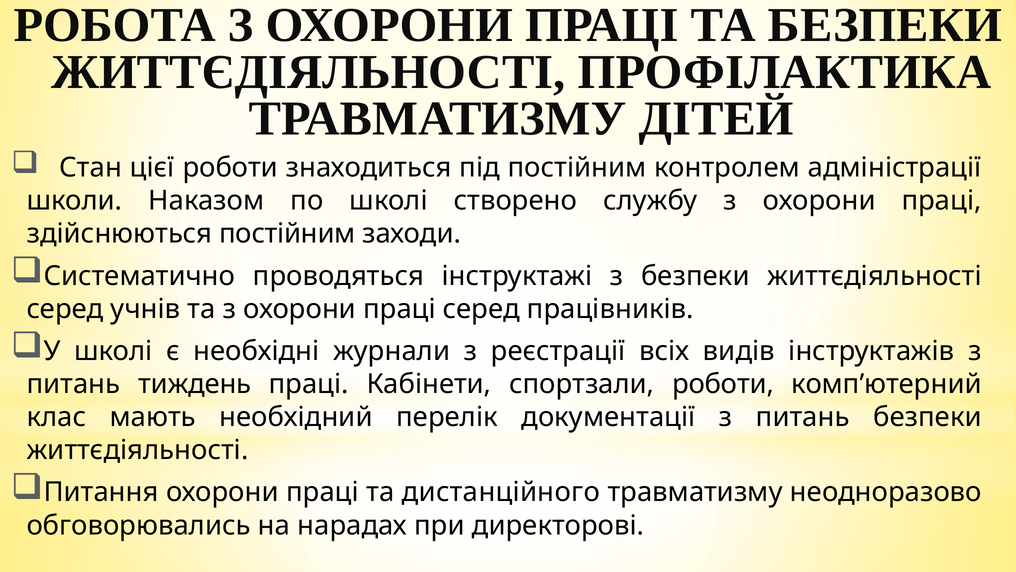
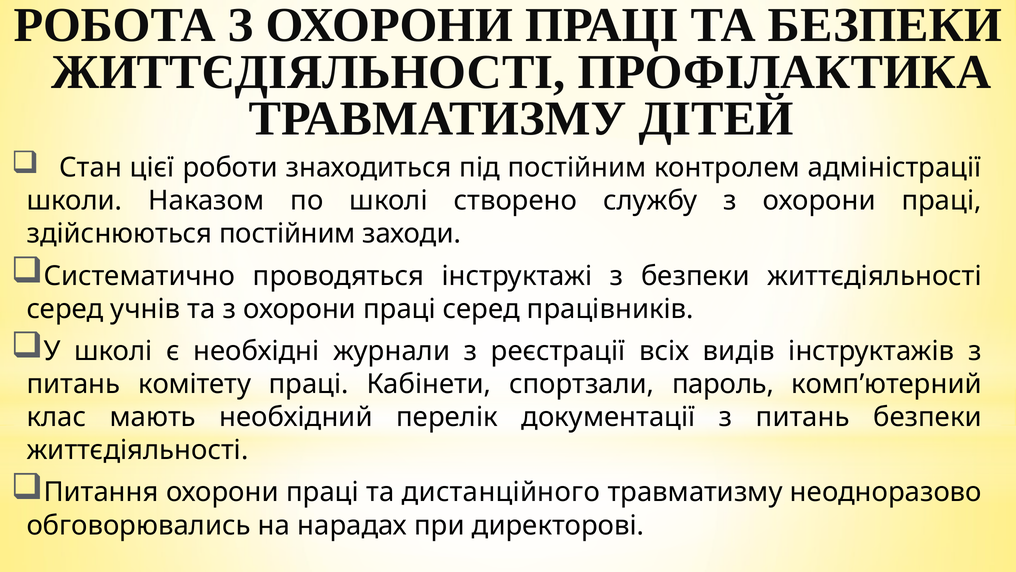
тиждень: тиждень -> комітету
спортзали роботи: роботи -> пароль
